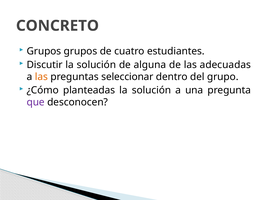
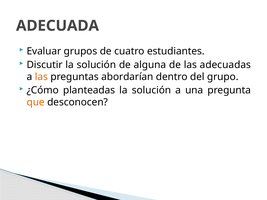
CONCRETO: CONCRETO -> ADECUADA
Grupos at (44, 51): Grupos -> Evaluar
seleccionar: seleccionar -> abordarían
que colour: purple -> orange
